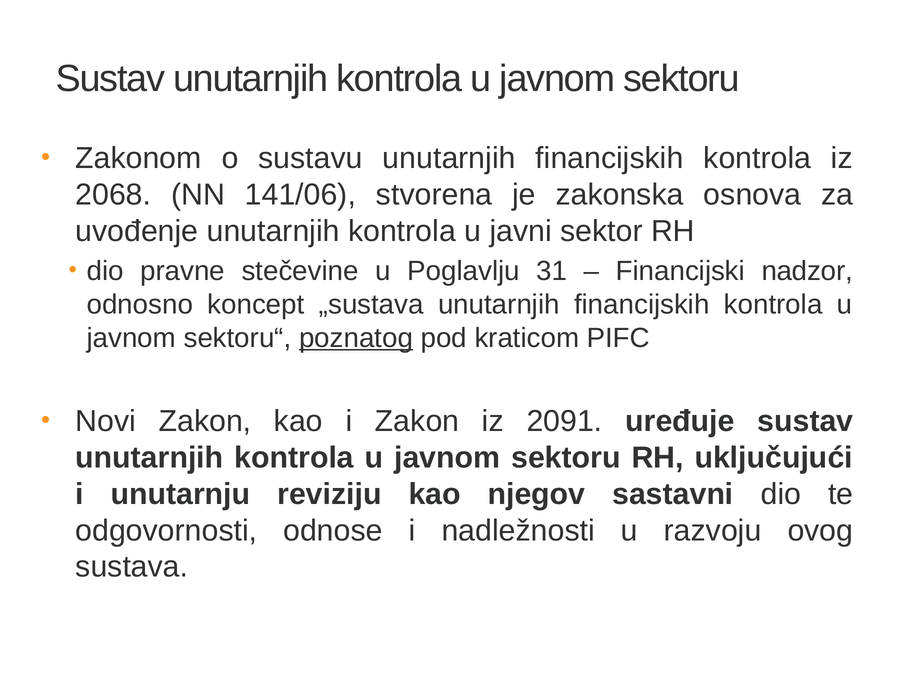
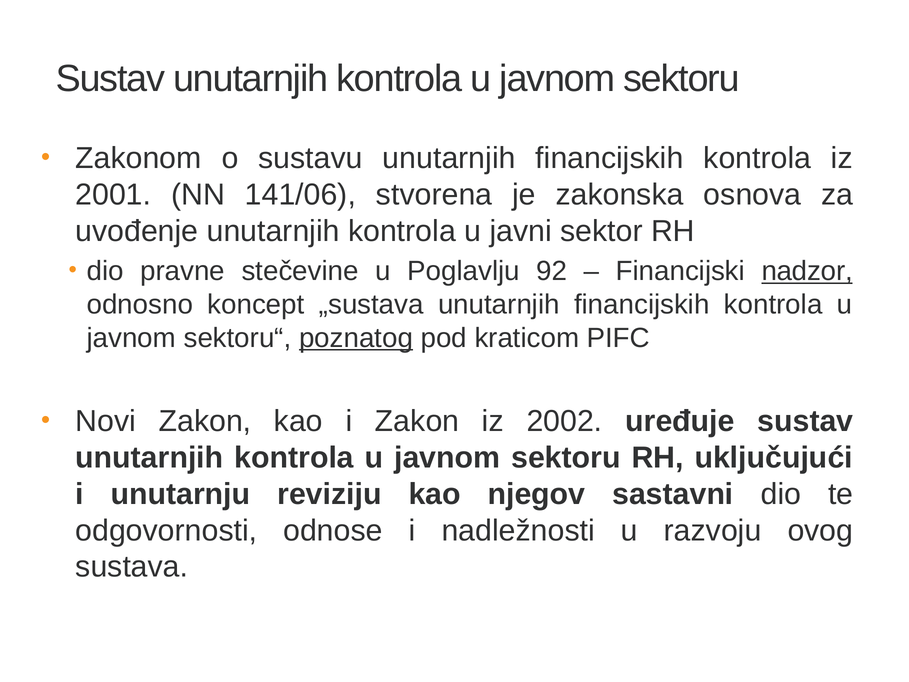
2068: 2068 -> 2001
31: 31 -> 92
nadzor underline: none -> present
2091: 2091 -> 2002
